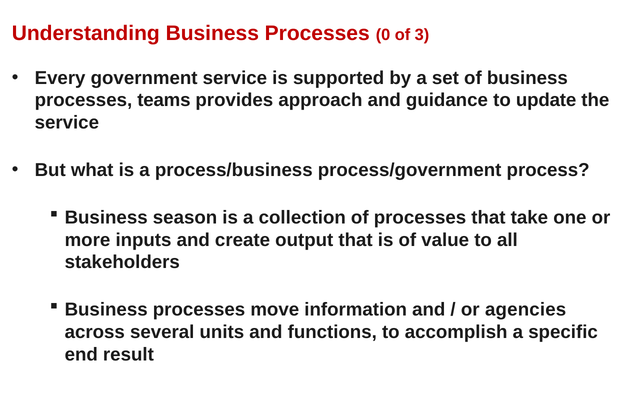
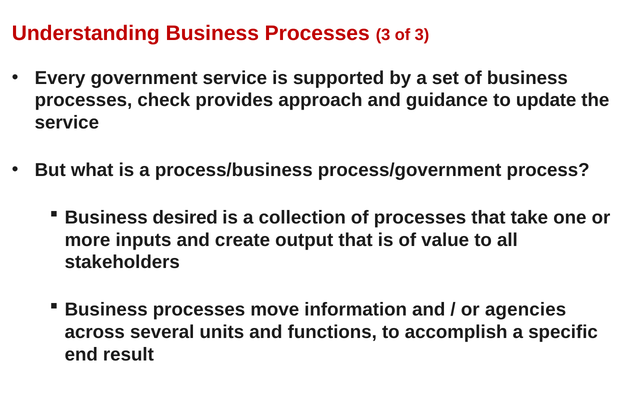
Processes 0: 0 -> 3
teams: teams -> check
season: season -> desired
